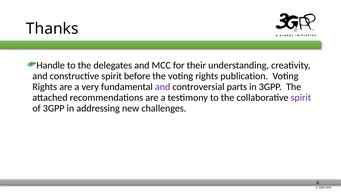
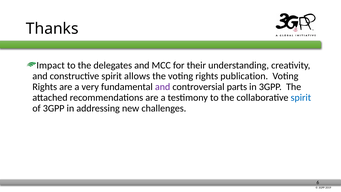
Handle: Handle -> Impact
before: before -> allows
spirit at (301, 97) colour: purple -> blue
